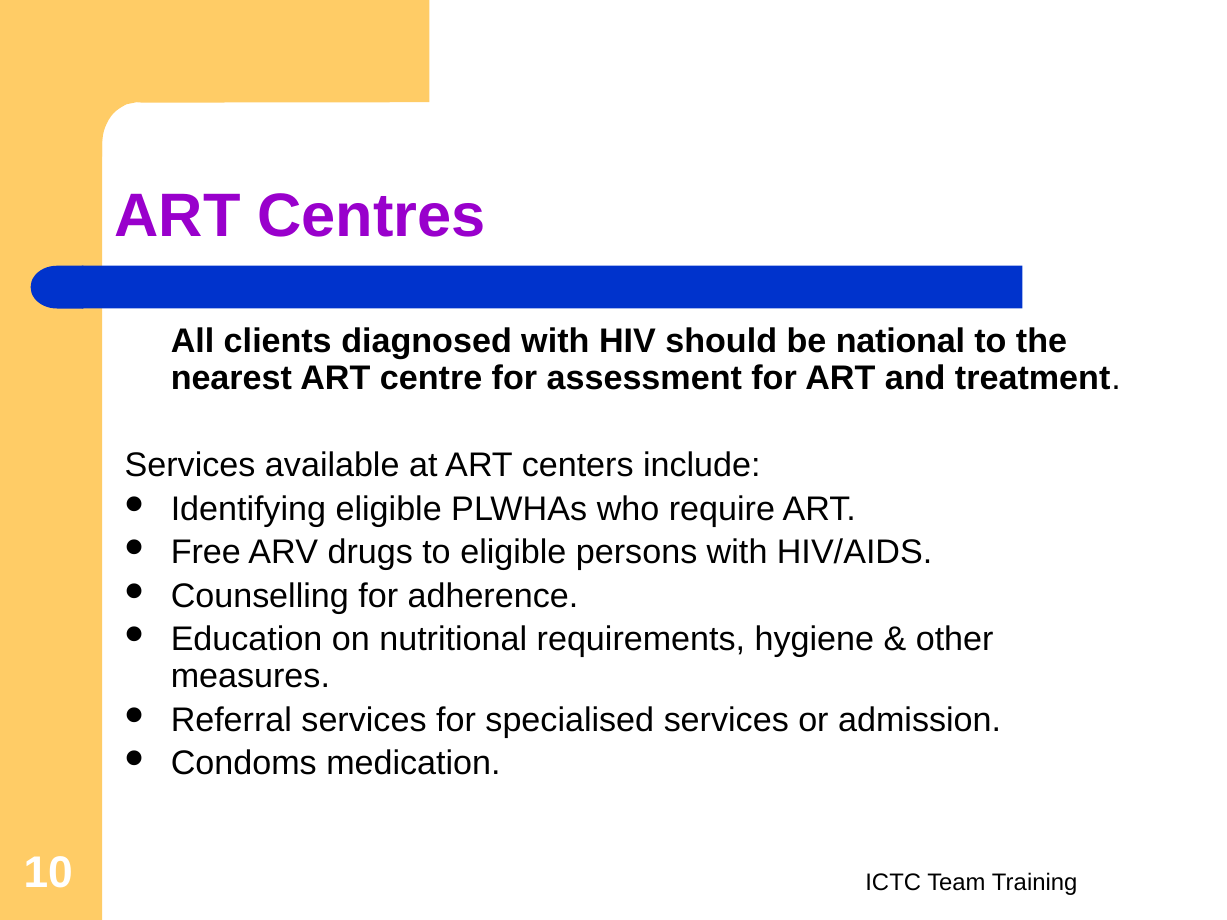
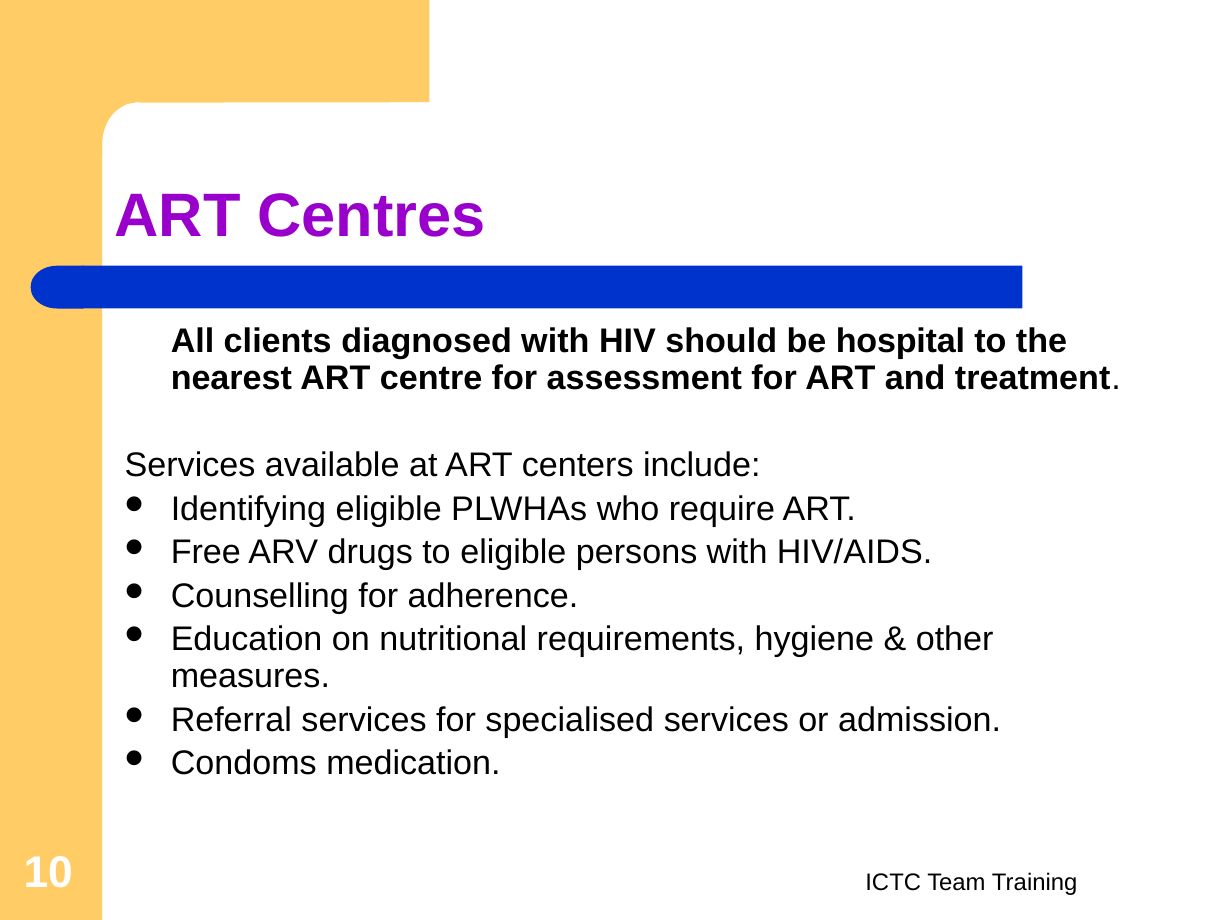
national: national -> hospital
